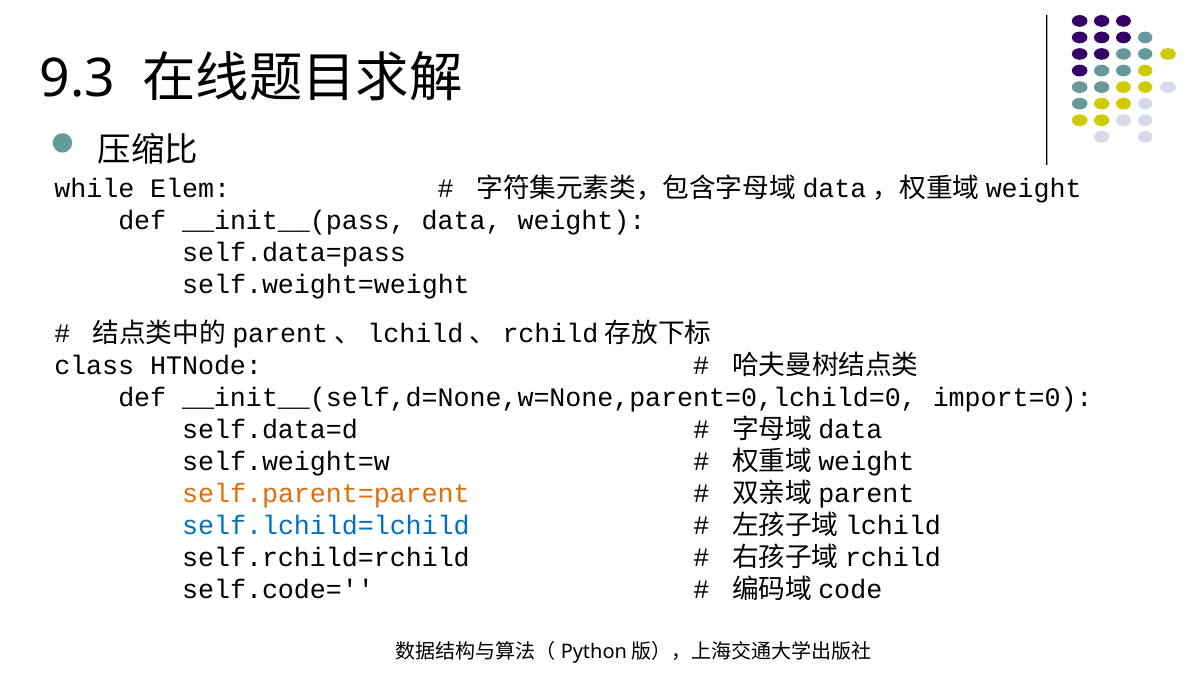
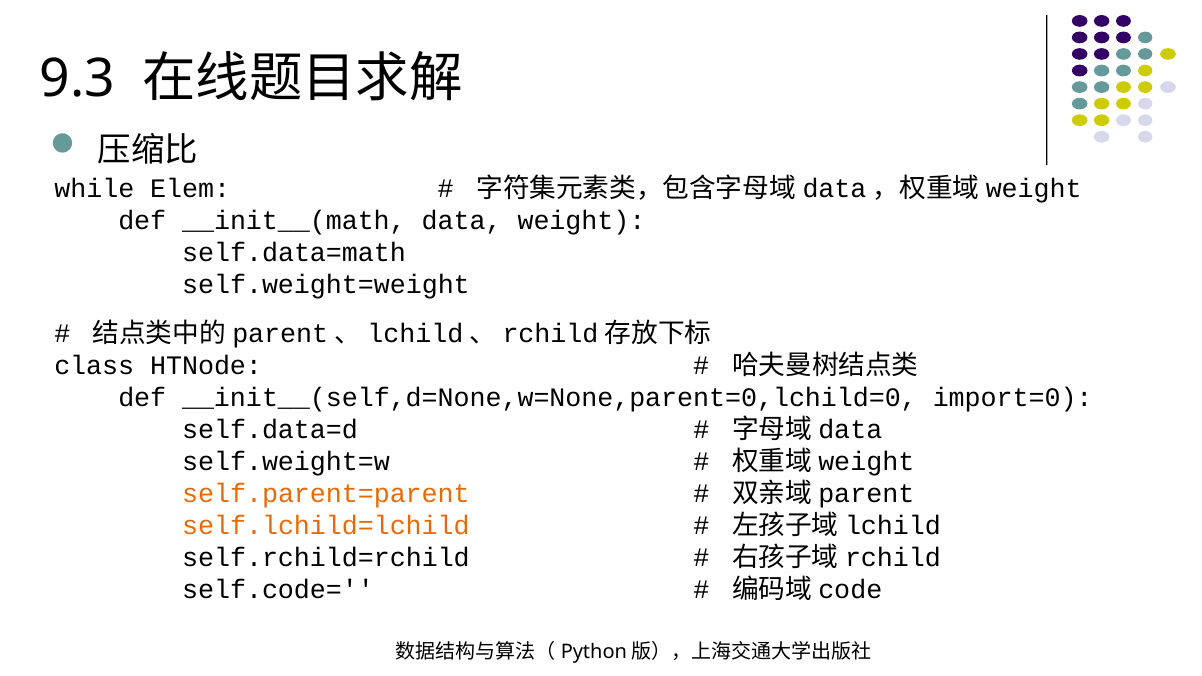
__init__(pass: __init__(pass -> __init__(math
self.data=pass: self.data=pass -> self.data=math
self.lchild=lchild colour: blue -> orange
